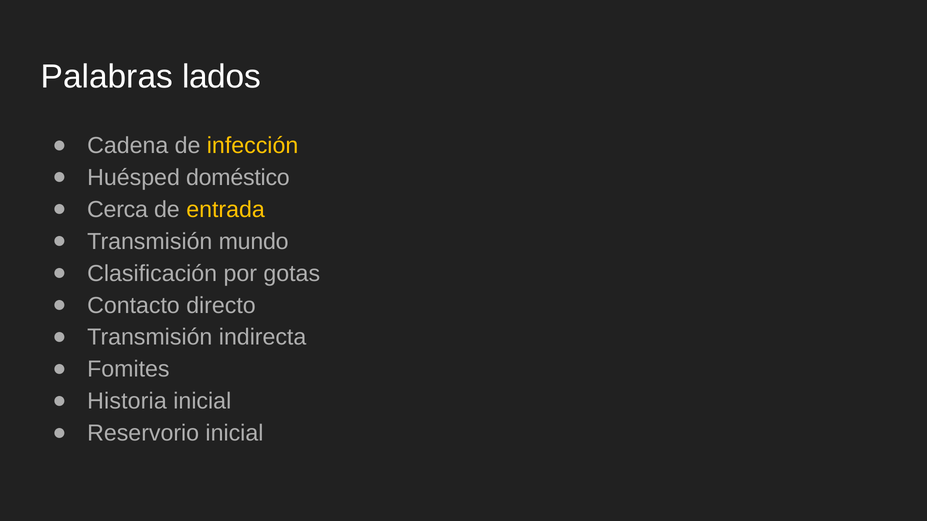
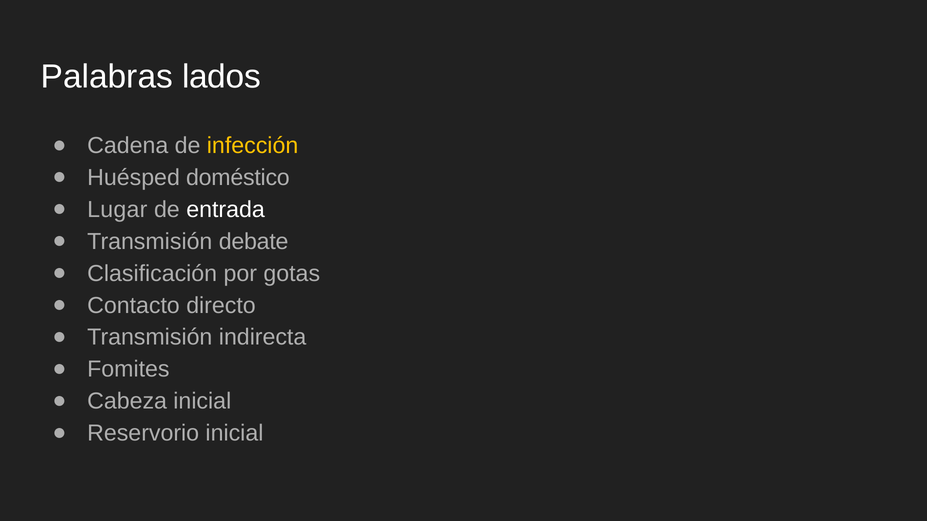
Cerca: Cerca -> Lugar
entrada colour: yellow -> white
mundo: mundo -> debate
Historia: Historia -> Cabeza
